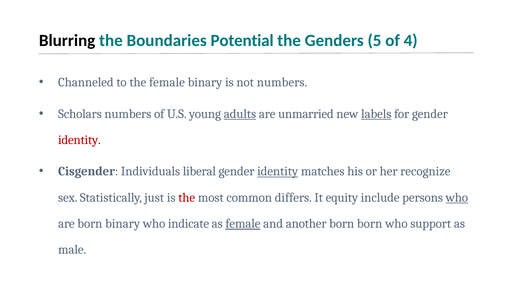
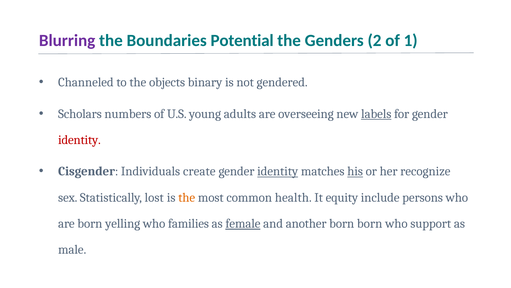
Blurring colour: black -> purple
5: 5 -> 2
4: 4 -> 1
the female: female -> objects
not numbers: numbers -> gendered
adults underline: present -> none
unmarried: unmarried -> overseeing
liberal: liberal -> create
his underline: none -> present
just: just -> lost
the at (187, 197) colour: red -> orange
differs: differs -> health
who at (457, 197) underline: present -> none
born binary: binary -> yelling
indicate: indicate -> families
